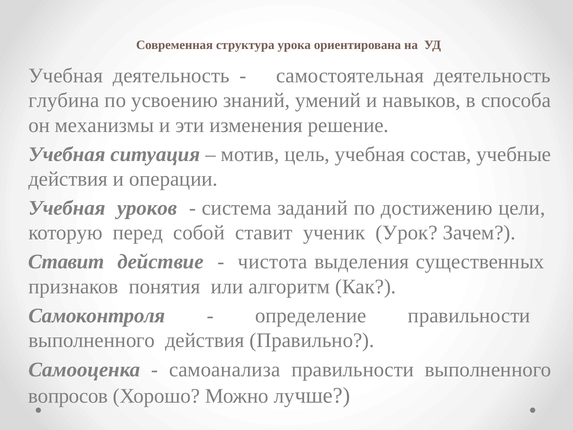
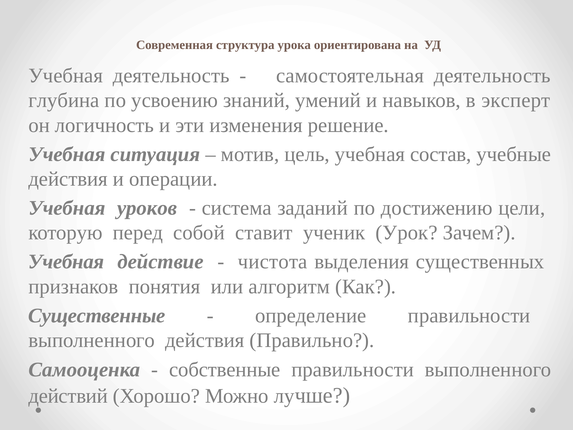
способа: способа -> эксперт
механизмы: механизмы -> логичность
Ставит at (66, 262): Ставит -> Учебная
Самоконтроля: Самоконтроля -> Существенные
самоанализа: самоанализа -> собственные
вопросов: вопросов -> действий
